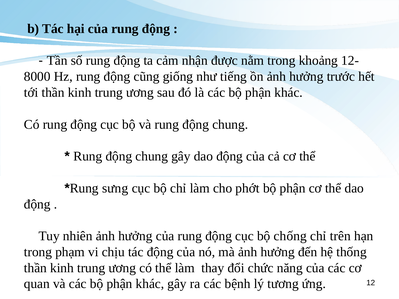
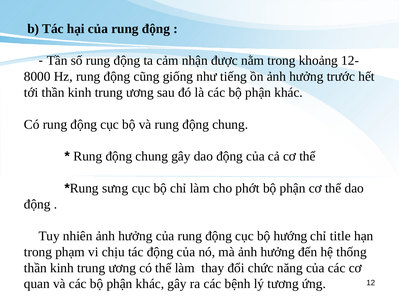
chống: chống -> hướng
trên: trên -> title
